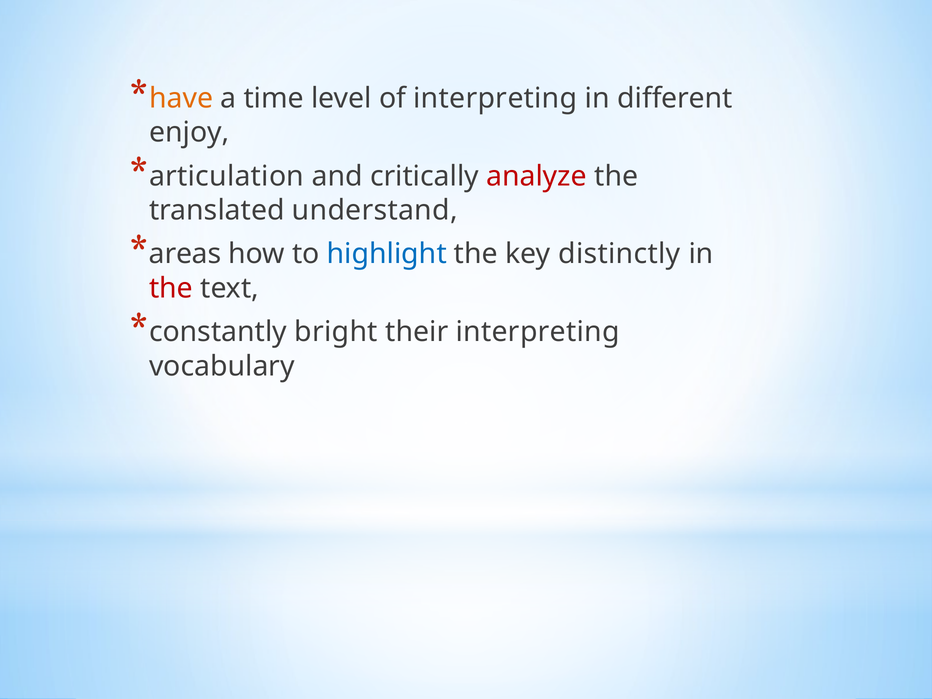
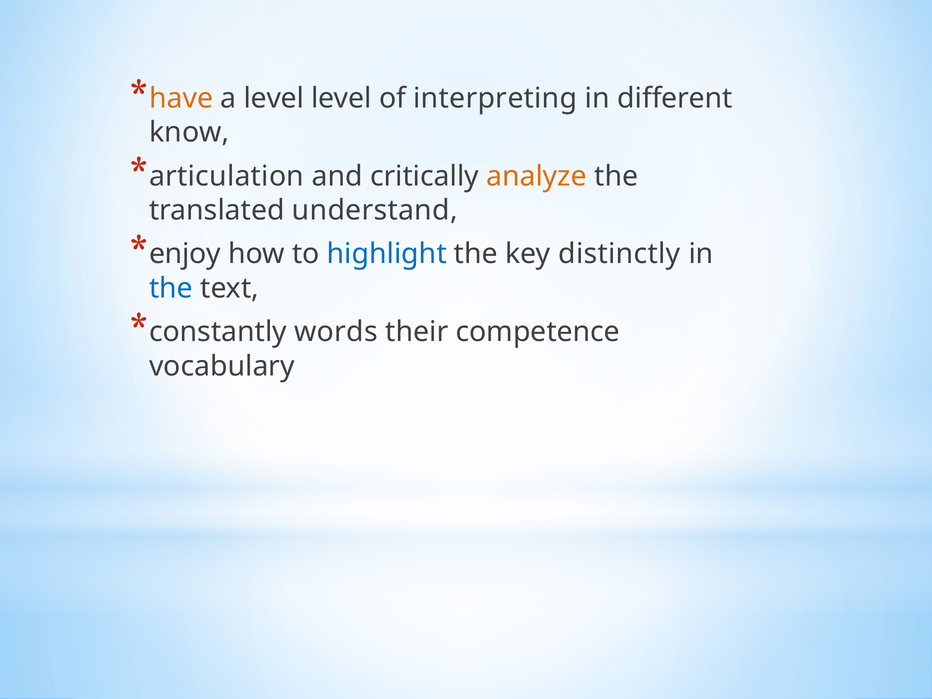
a time: time -> level
enjoy: enjoy -> know
analyze colour: red -> orange
areas: areas -> enjoy
the at (171, 288) colour: red -> blue
bright: bright -> words
their interpreting: interpreting -> competence
